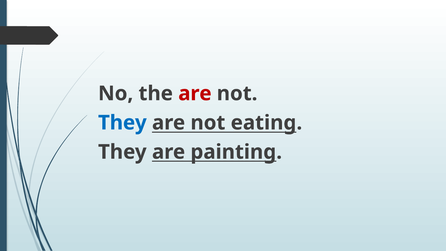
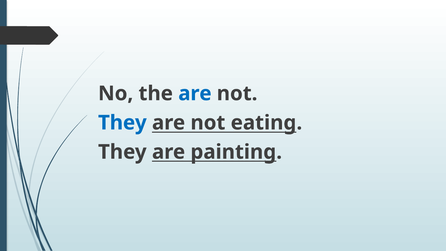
are at (195, 93) colour: red -> blue
